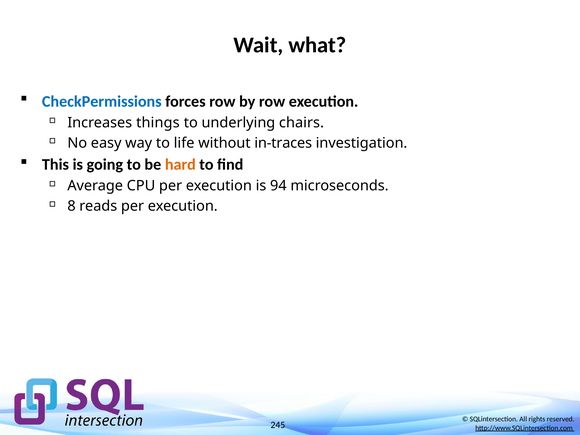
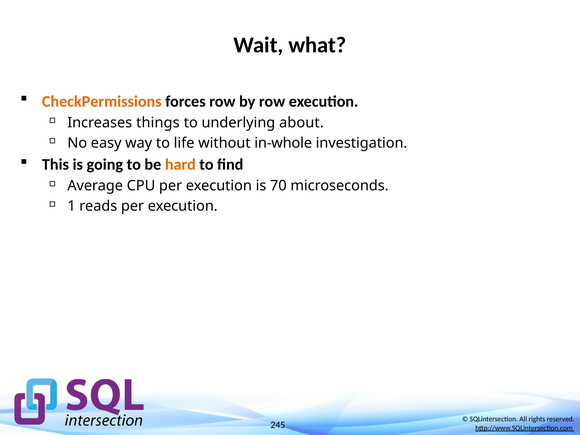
CheckPermissions colour: blue -> orange
chairs: chairs -> about
in-traces: in-traces -> in-whole
94: 94 -> 70
8: 8 -> 1
